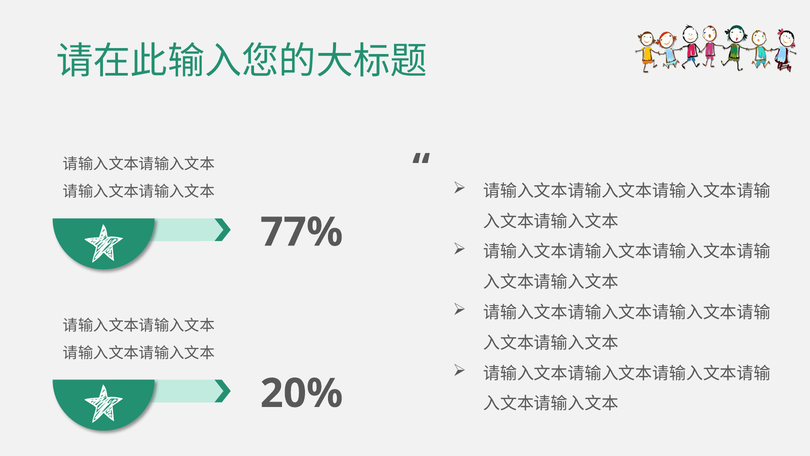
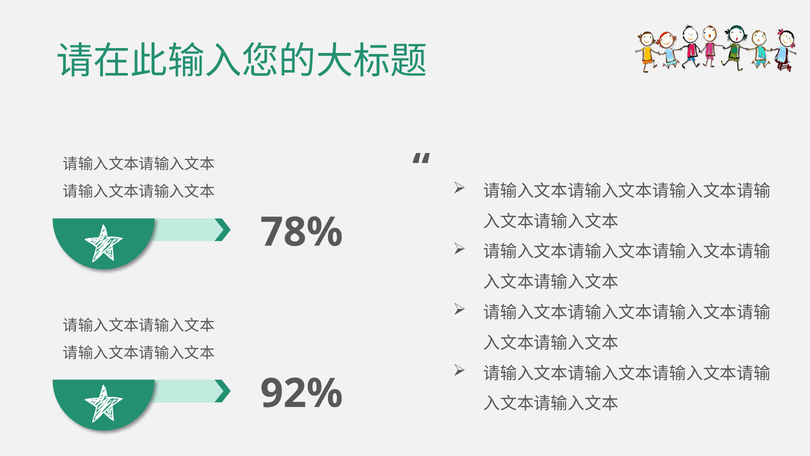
77%: 77% -> 78%
20%: 20% -> 92%
